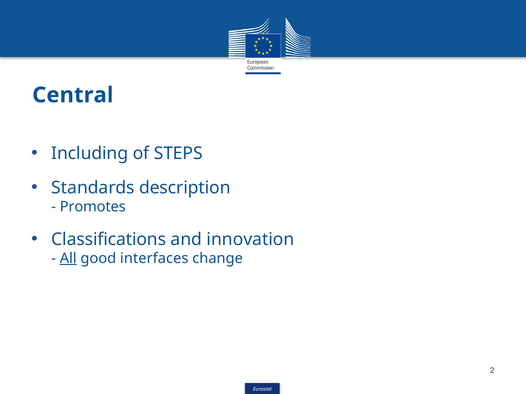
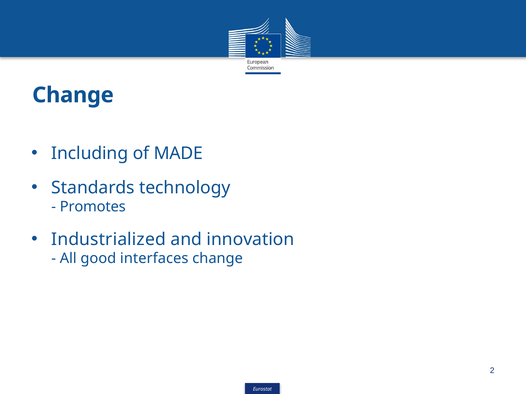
Central at (73, 95): Central -> Change
STEPS: STEPS -> MADE
description: description -> technology
Classifications: Classifications -> Industrialized
All underline: present -> none
